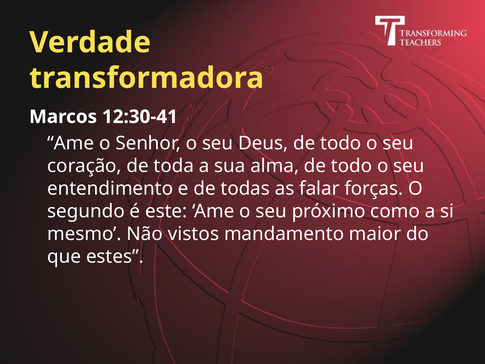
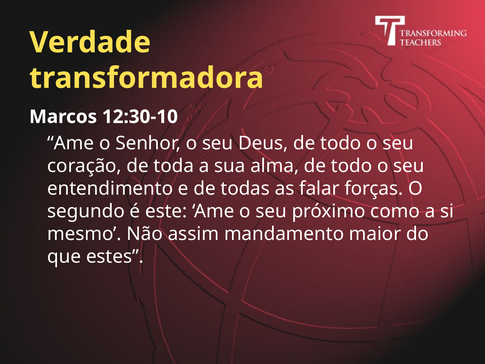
12:30-41: 12:30-41 -> 12:30-10
vistos: vistos -> assim
